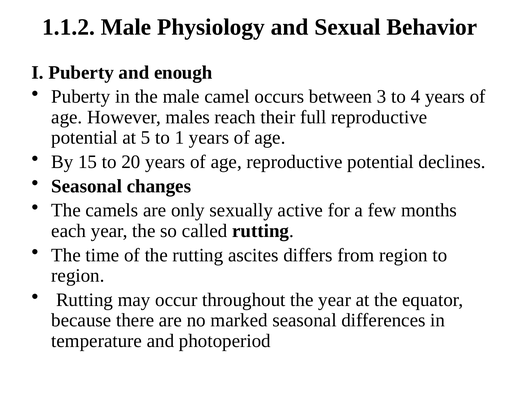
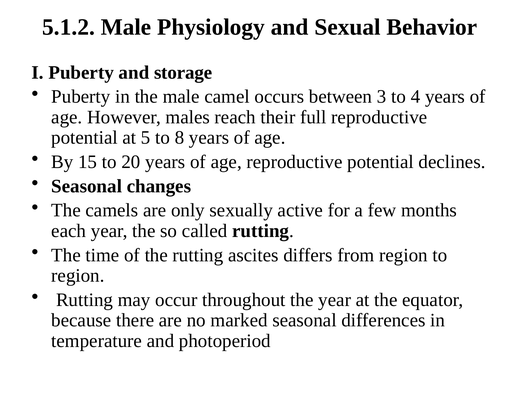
1.1.2: 1.1.2 -> 5.1.2
enough: enough -> storage
1: 1 -> 8
